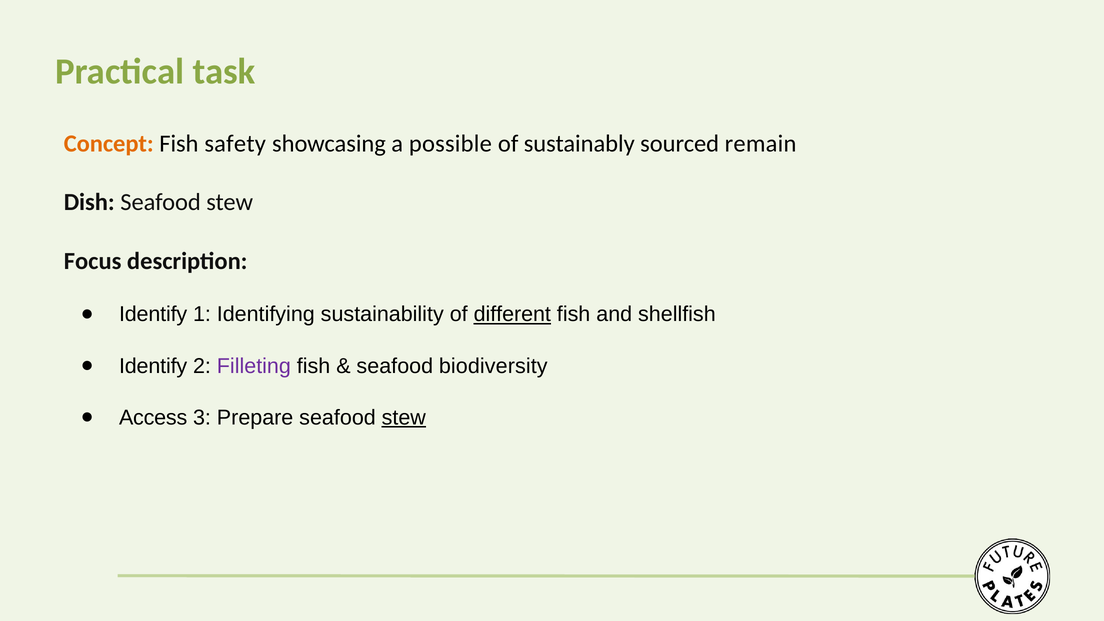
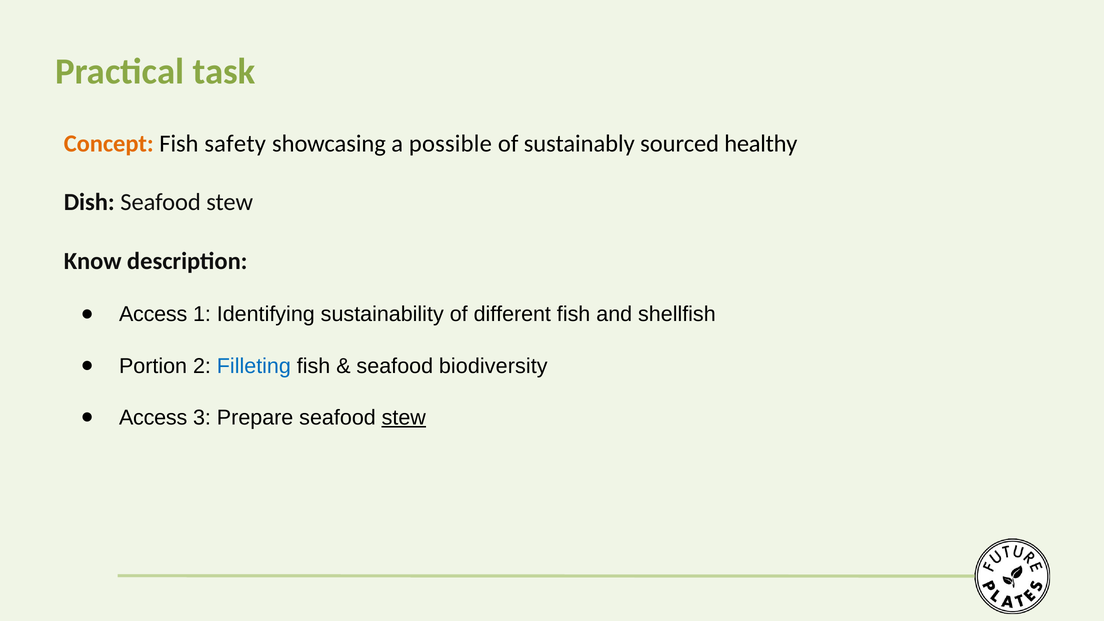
remain: remain -> healthy
Focus: Focus -> Know
Identify at (153, 314): Identify -> Access
different underline: present -> none
Identify at (153, 366): Identify -> Portion
Filleting colour: purple -> blue
